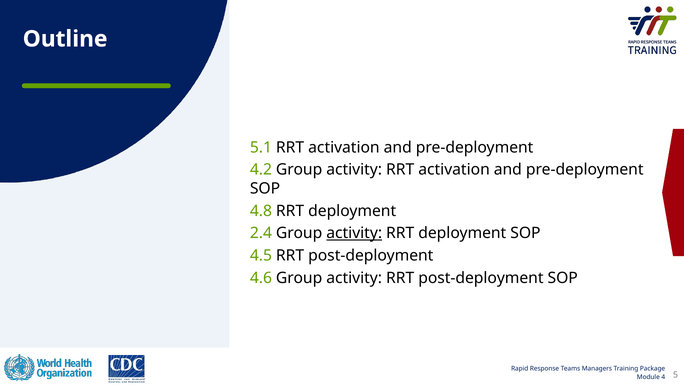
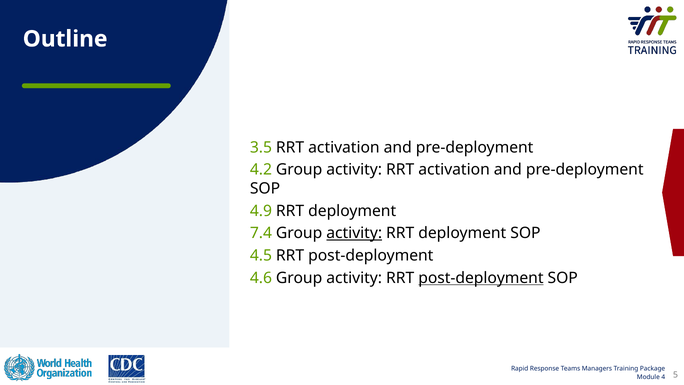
5.1: 5.1 -> 3.5
4.8: 4.8 -> 4.9
2.4: 2.4 -> 7.4
post-deployment at (481, 278) underline: none -> present
